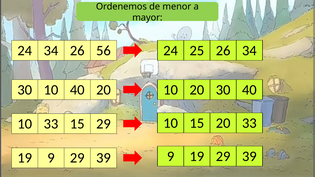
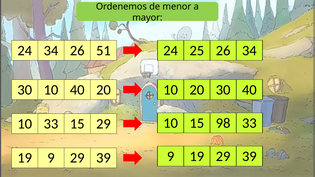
56: 56 -> 51
15 20: 20 -> 98
